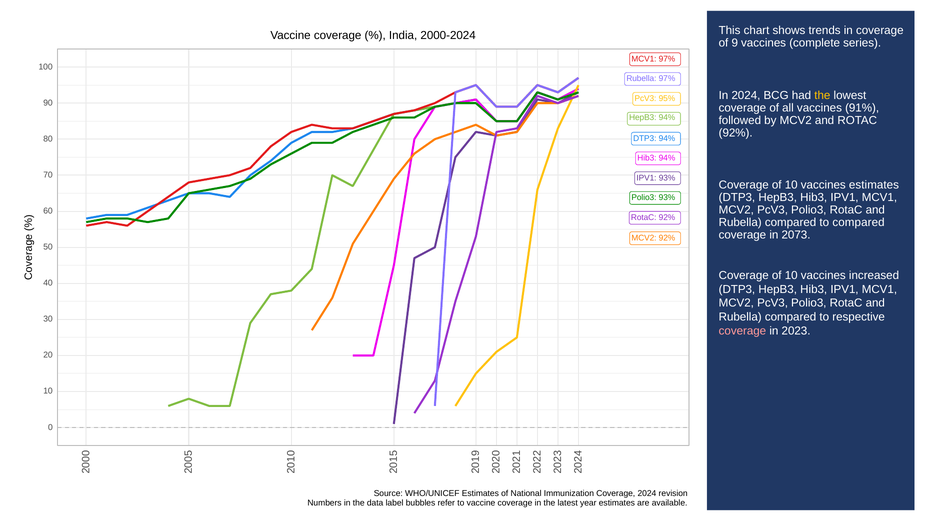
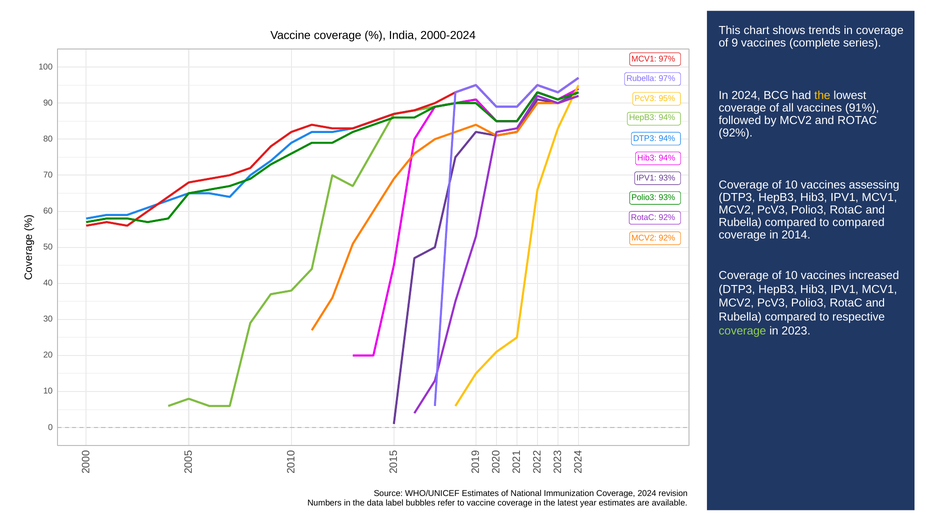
vaccines estimates: estimates -> assessing
2073: 2073 -> 2014
coverage at (742, 331) colour: pink -> light green
